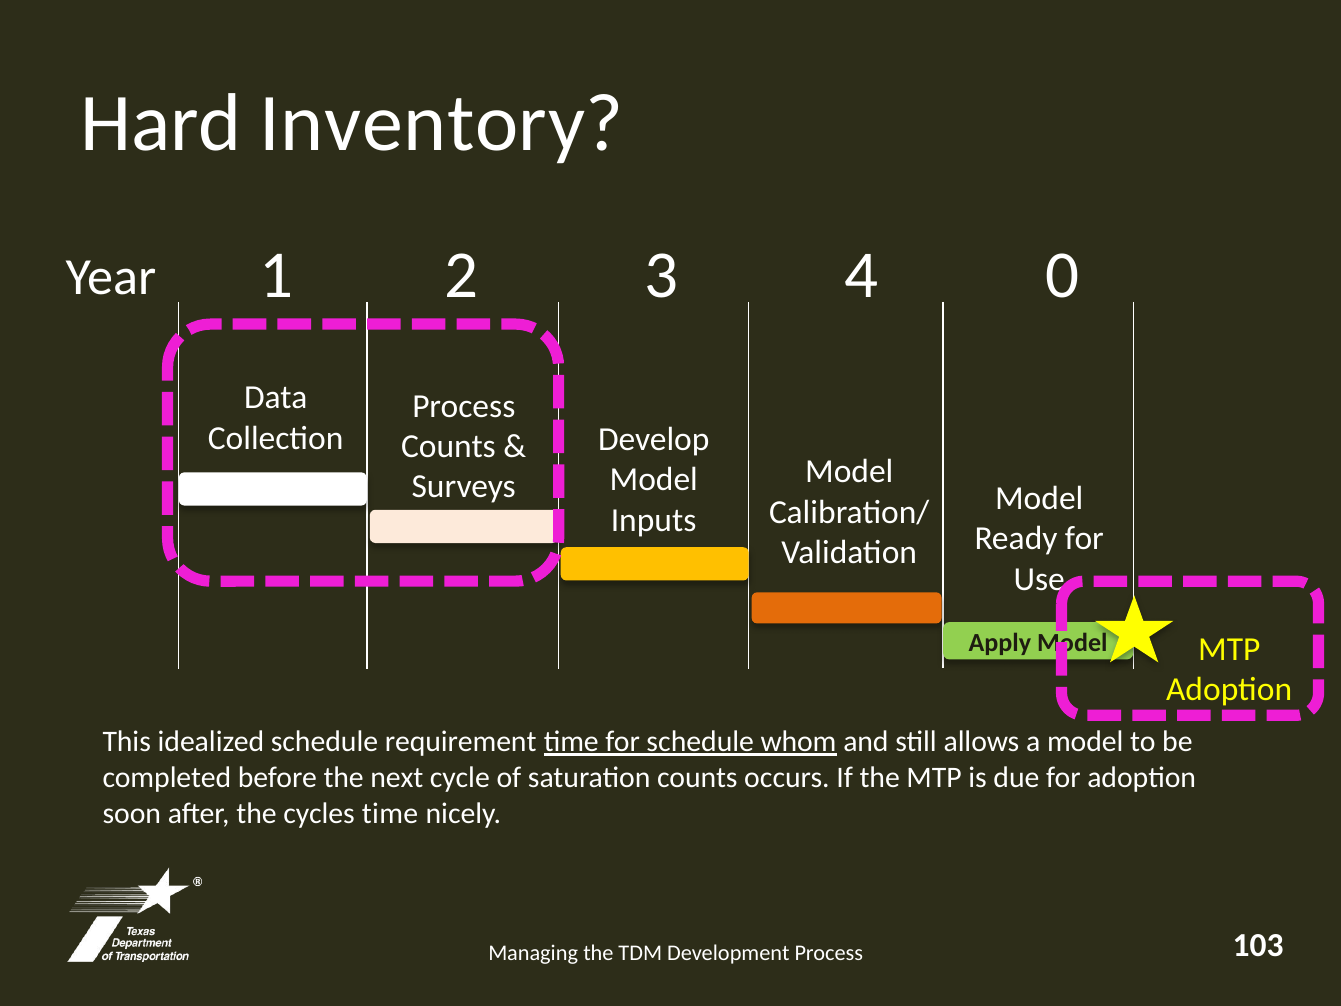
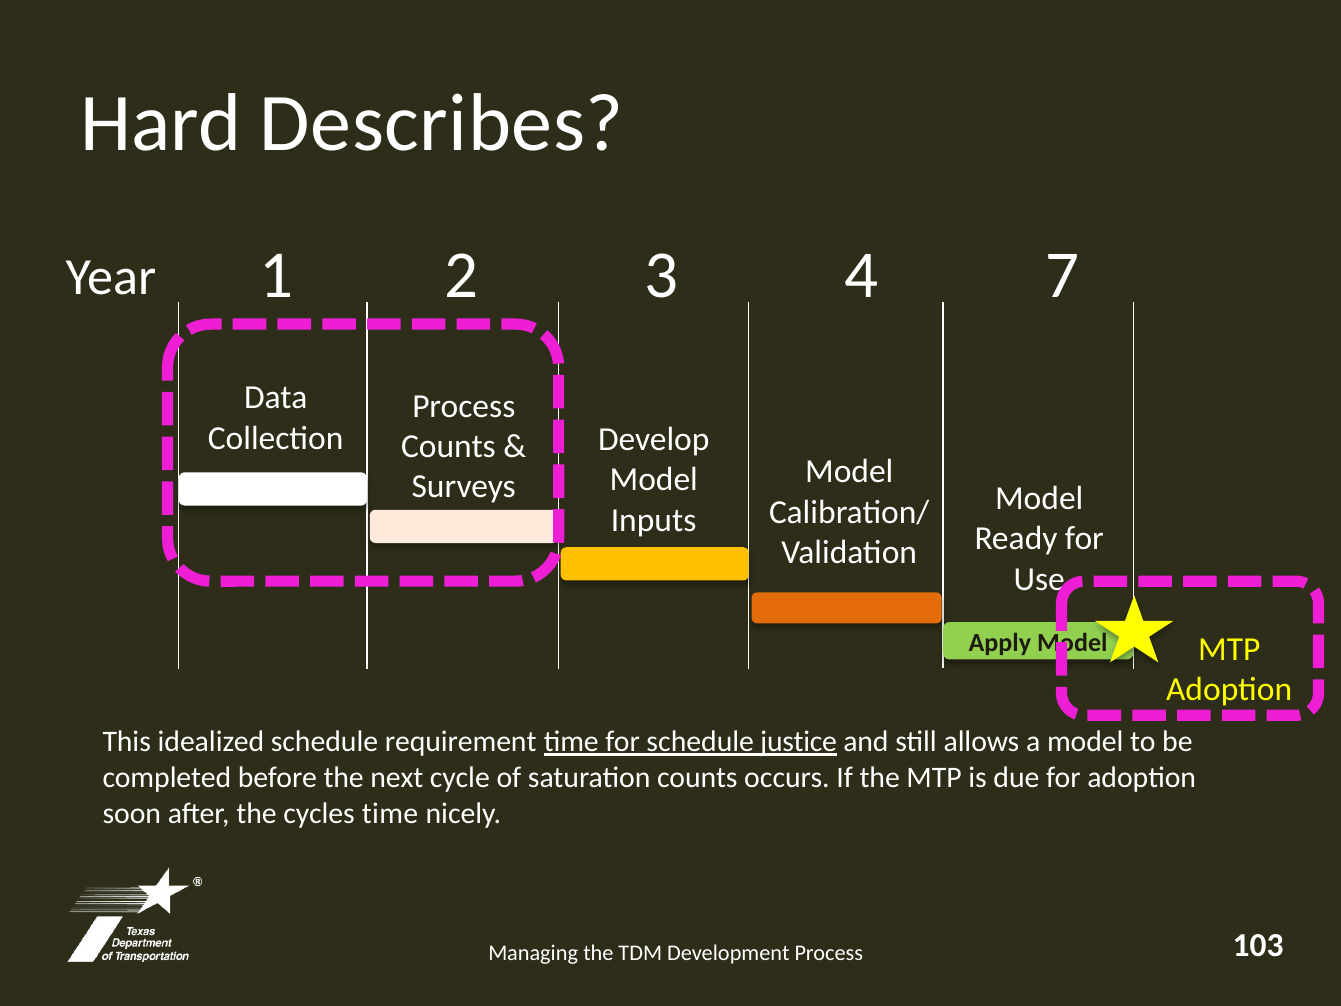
Inventory: Inventory -> Describes
0: 0 -> 7
whom: whom -> justice
